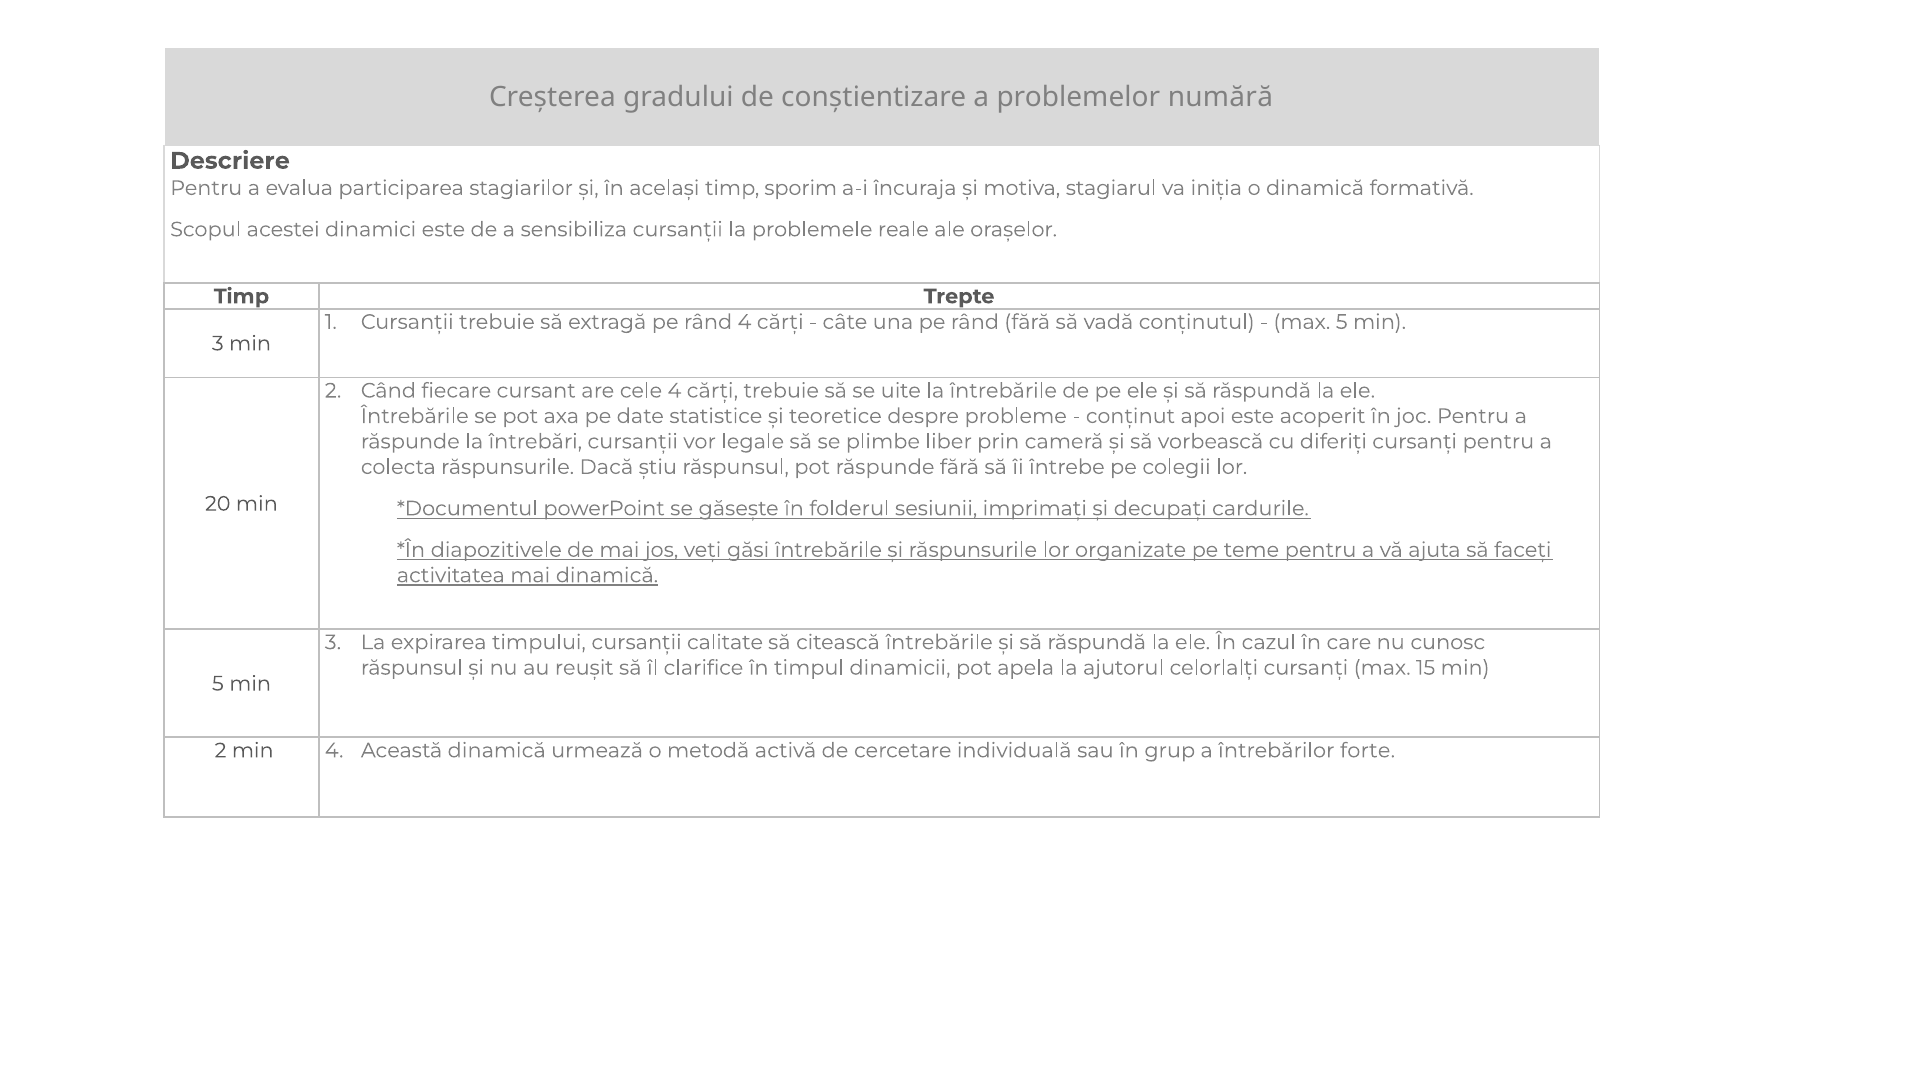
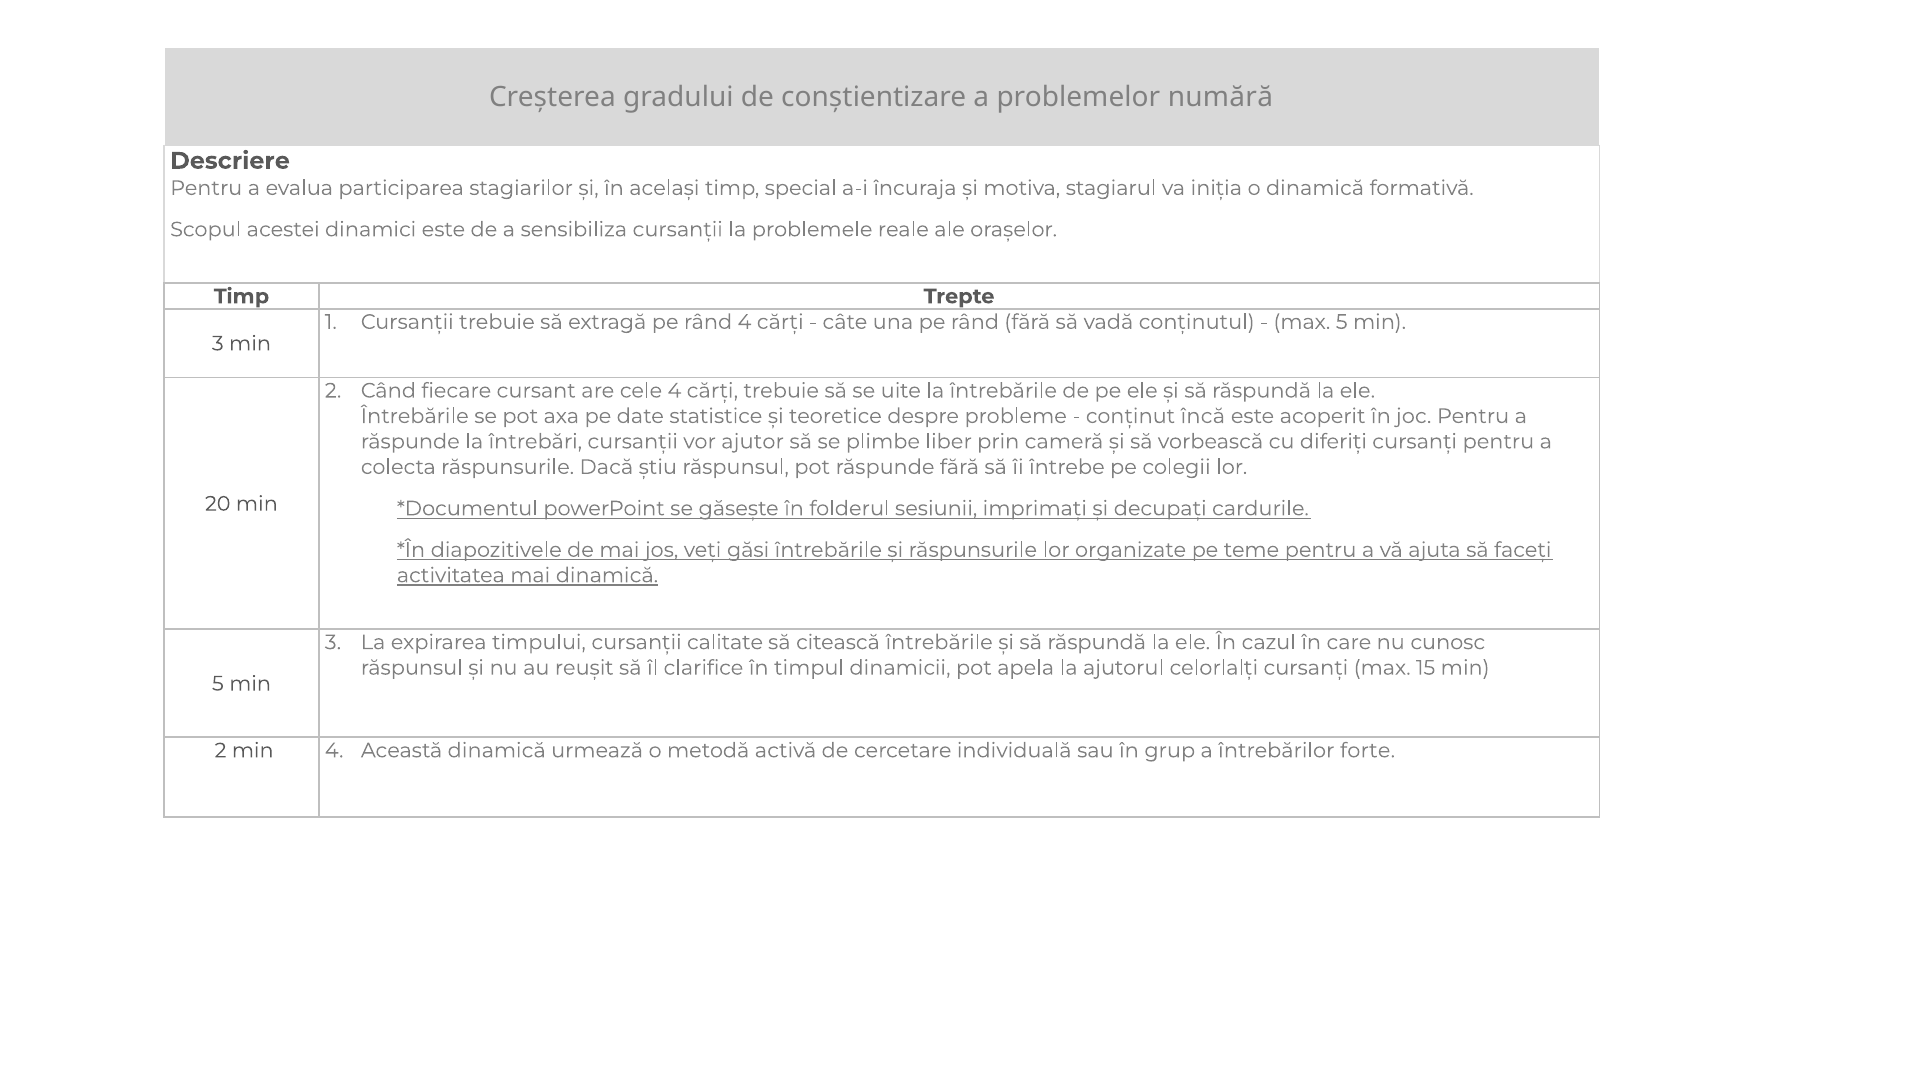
sporim: sporim -> special
apoi: apoi -> încă
legale: legale -> ajutor
